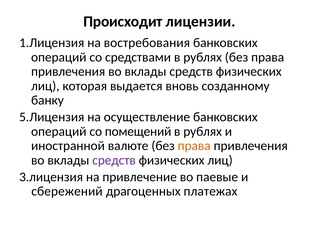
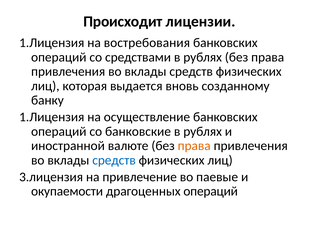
5.Лицензия at (52, 117): 5.Лицензия -> 1.Лицензия
помещений: помещений -> банковские
средств at (114, 160) colour: purple -> blue
сбережений: сбережений -> окупаемости
драгоценных платежах: платежах -> операций
